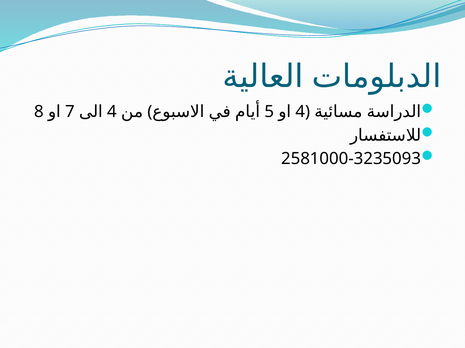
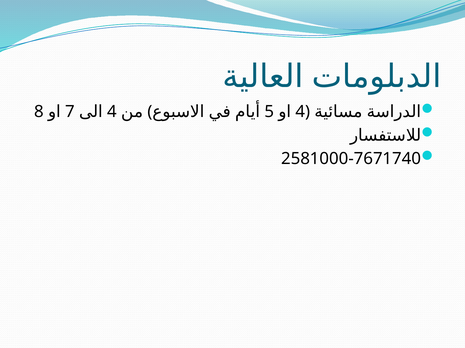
2581000-3235093: 2581000-3235093 -> 2581000-7671740
